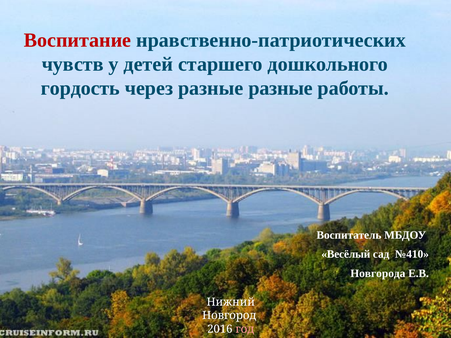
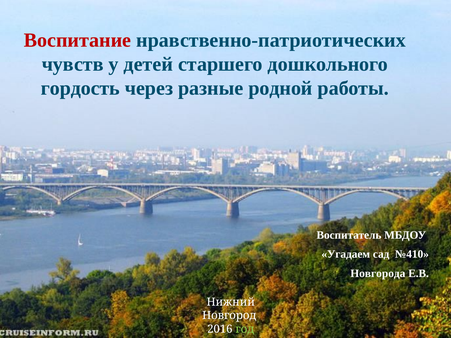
разные разные: разные -> родной
Весёлый: Весёлый -> Угадаем
год colour: pink -> light green
